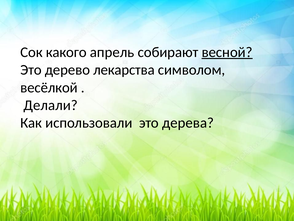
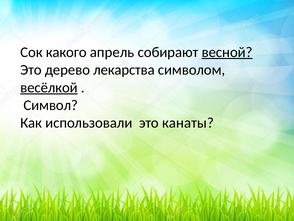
весёлкой underline: none -> present
Делали: Делали -> Символ
дерева: дерева -> канаты
